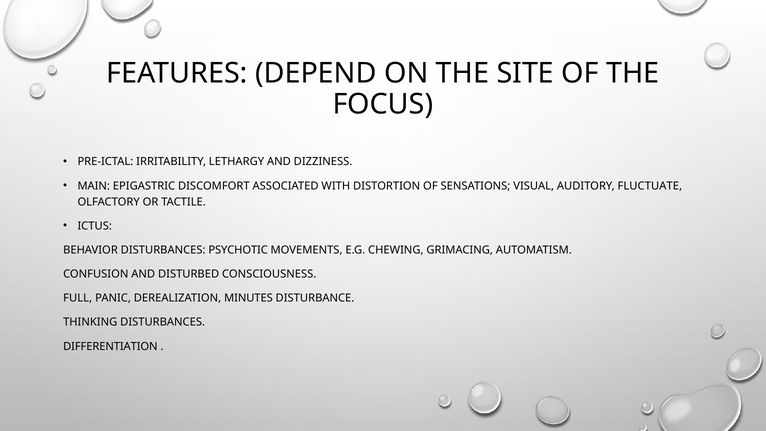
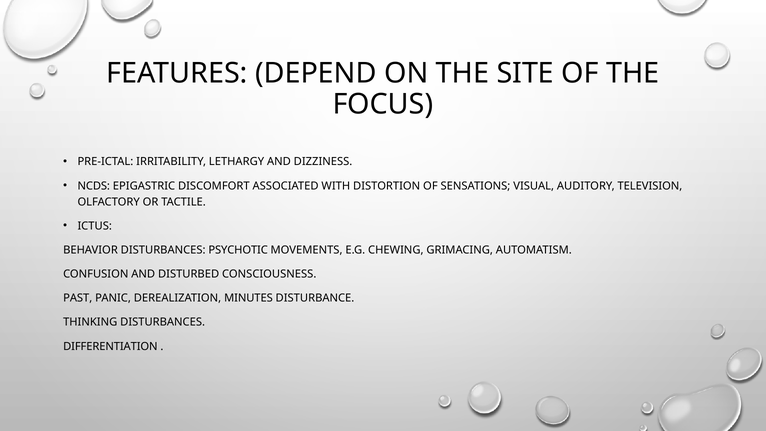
MAIN: MAIN -> NCDS
FLUCTUATE: FLUCTUATE -> TELEVISION
FULL: FULL -> PAST
